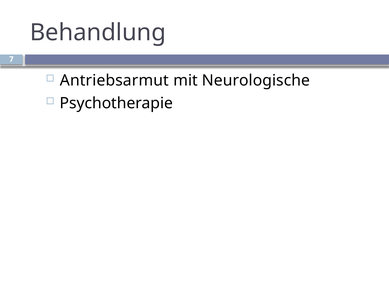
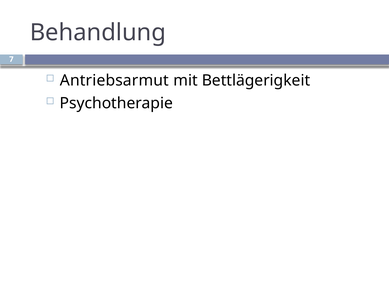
Neurologische: Neurologische -> Bettlägerigkeit
